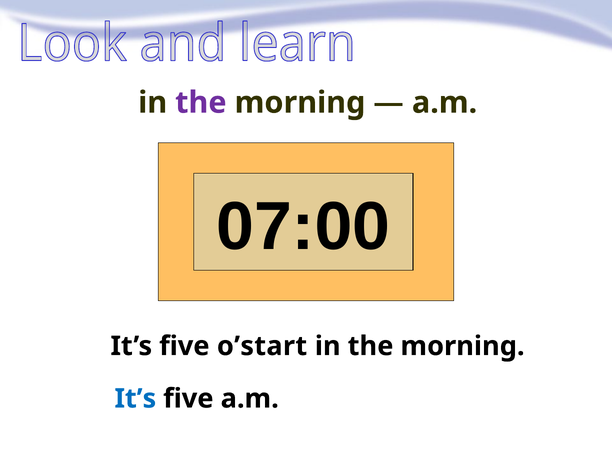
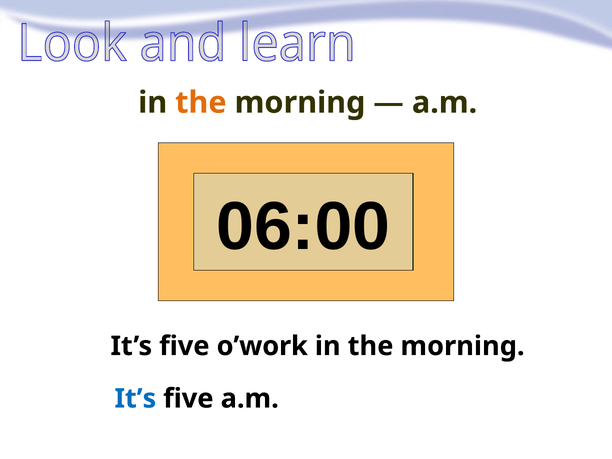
the at (201, 103) colour: purple -> orange
07:00: 07:00 -> 06:00
o’start: o’start -> o’work
